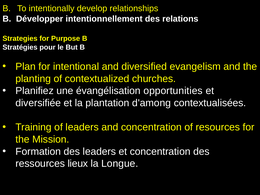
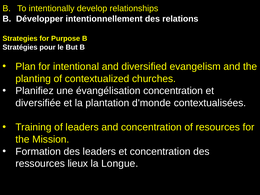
évangélisation opportunities: opportunities -> concentration
d'among: d'among -> d'monde
